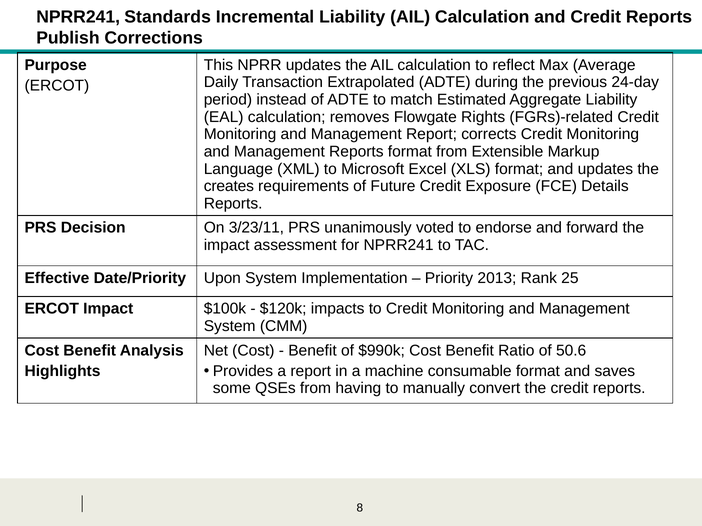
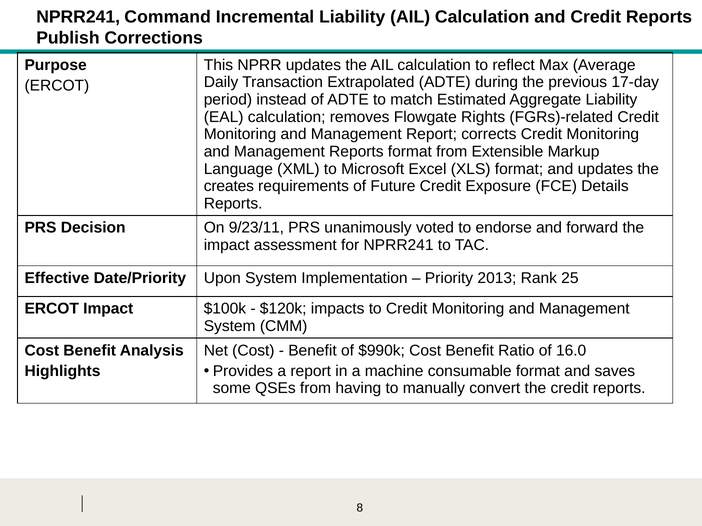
Standards: Standards -> Command
24-day: 24-day -> 17-day
3/23/11: 3/23/11 -> 9/23/11
50.6: 50.6 -> 16.0
